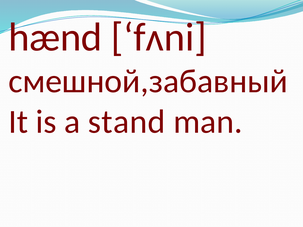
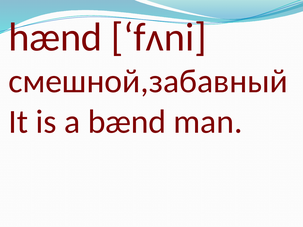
stand: stand -> bænd
